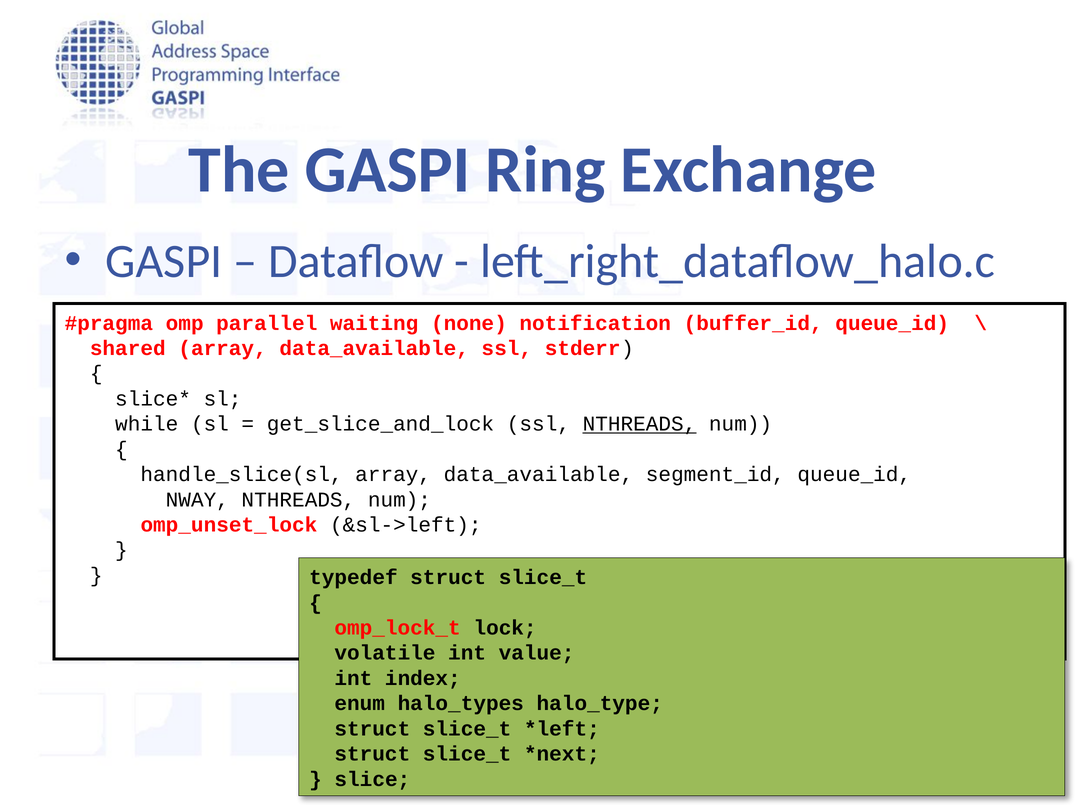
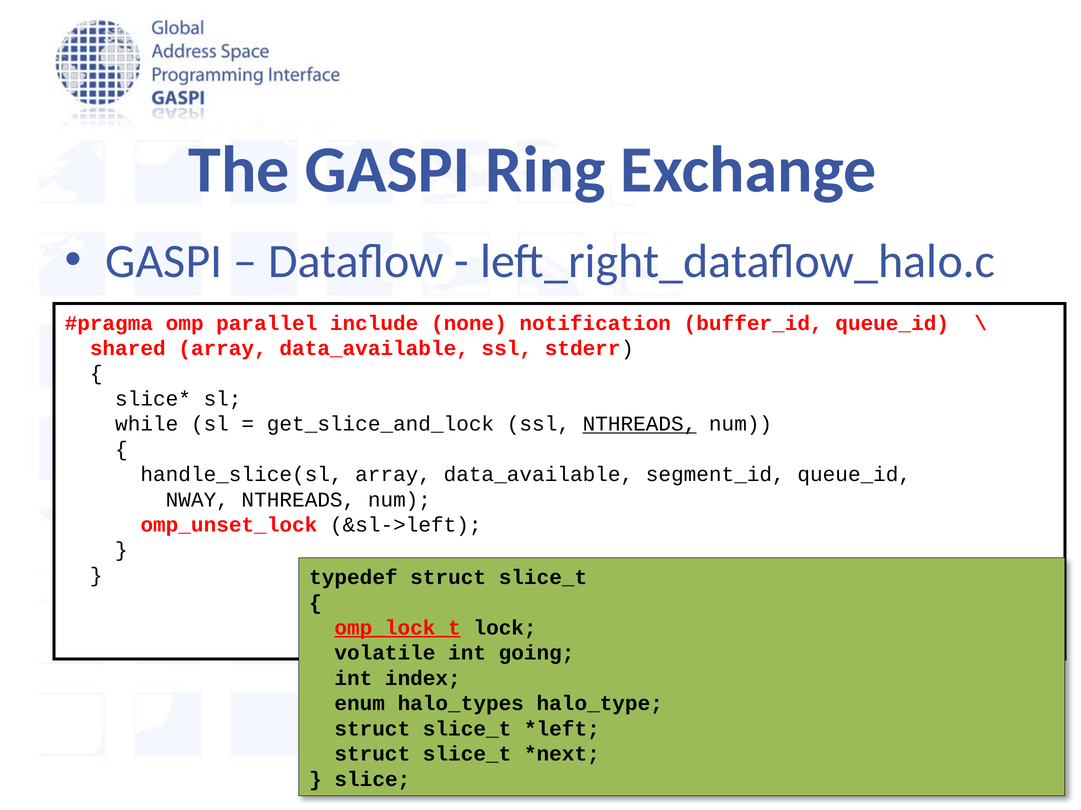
waiting: waiting -> include
omp_lock_t underline: none -> present
value: value -> going
